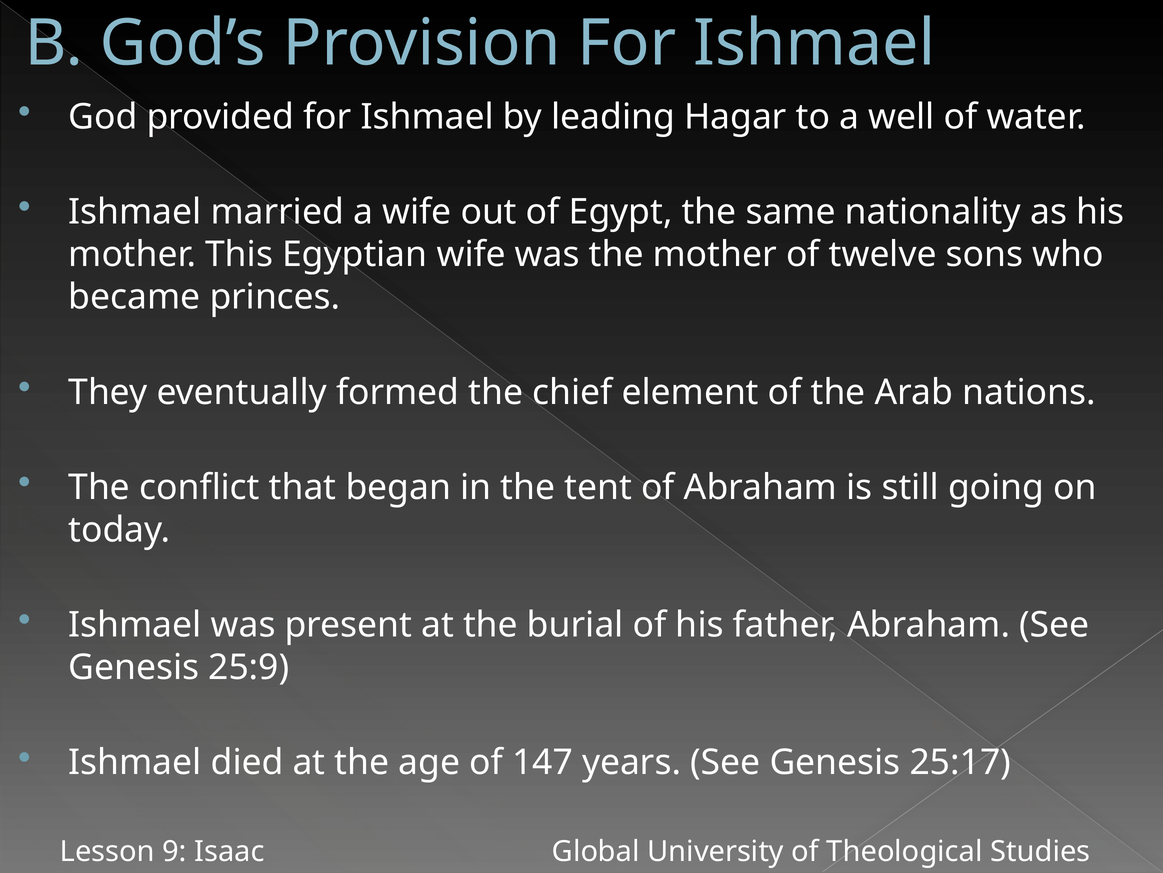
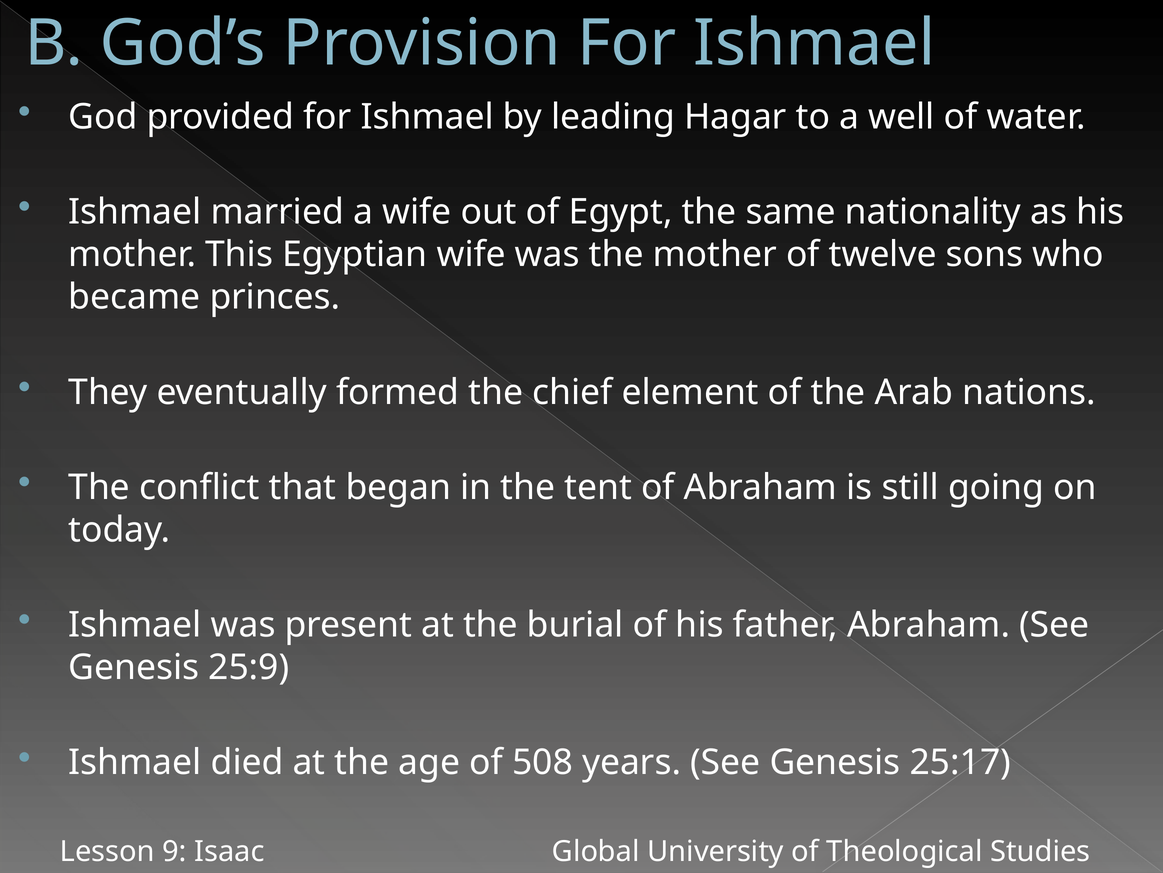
147: 147 -> 508
